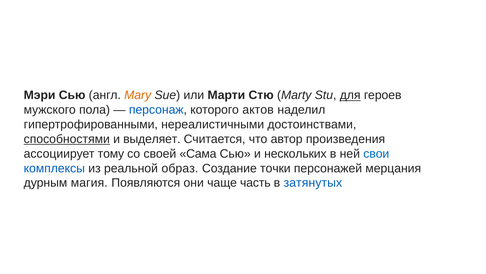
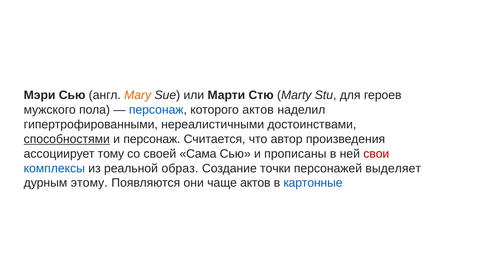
для underline: present -> none
и выделяет: выделяет -> персонаж
нескольких: нескольких -> прописаны
свои colour: blue -> red
мерцания: мерцания -> выделяет
магия: магия -> этому
чаще часть: часть -> актов
затянутых: затянутых -> картонные
